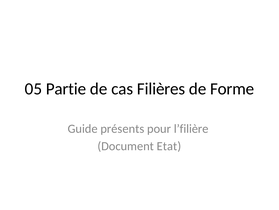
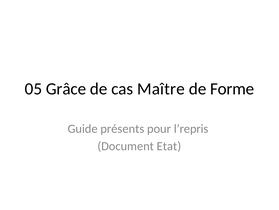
Partie: Partie -> Grâce
Filières: Filières -> Maître
l’filière: l’filière -> l’repris
